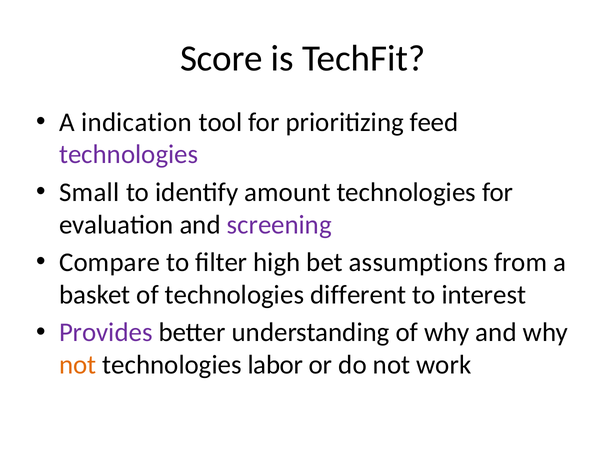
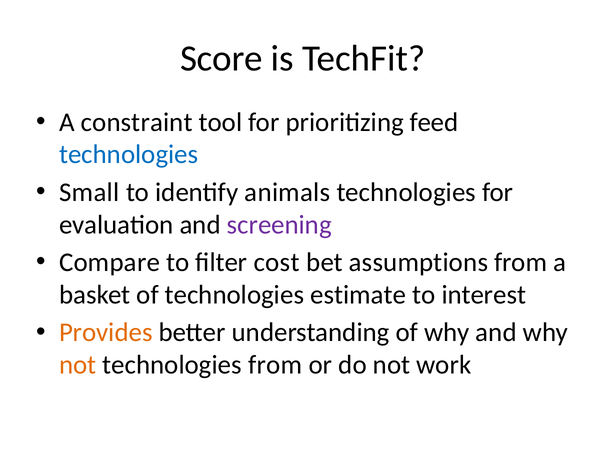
indication: indication -> constraint
technologies at (129, 154) colour: purple -> blue
amount: amount -> animals
high: high -> cost
different: different -> estimate
Provides colour: purple -> orange
technologies labor: labor -> from
